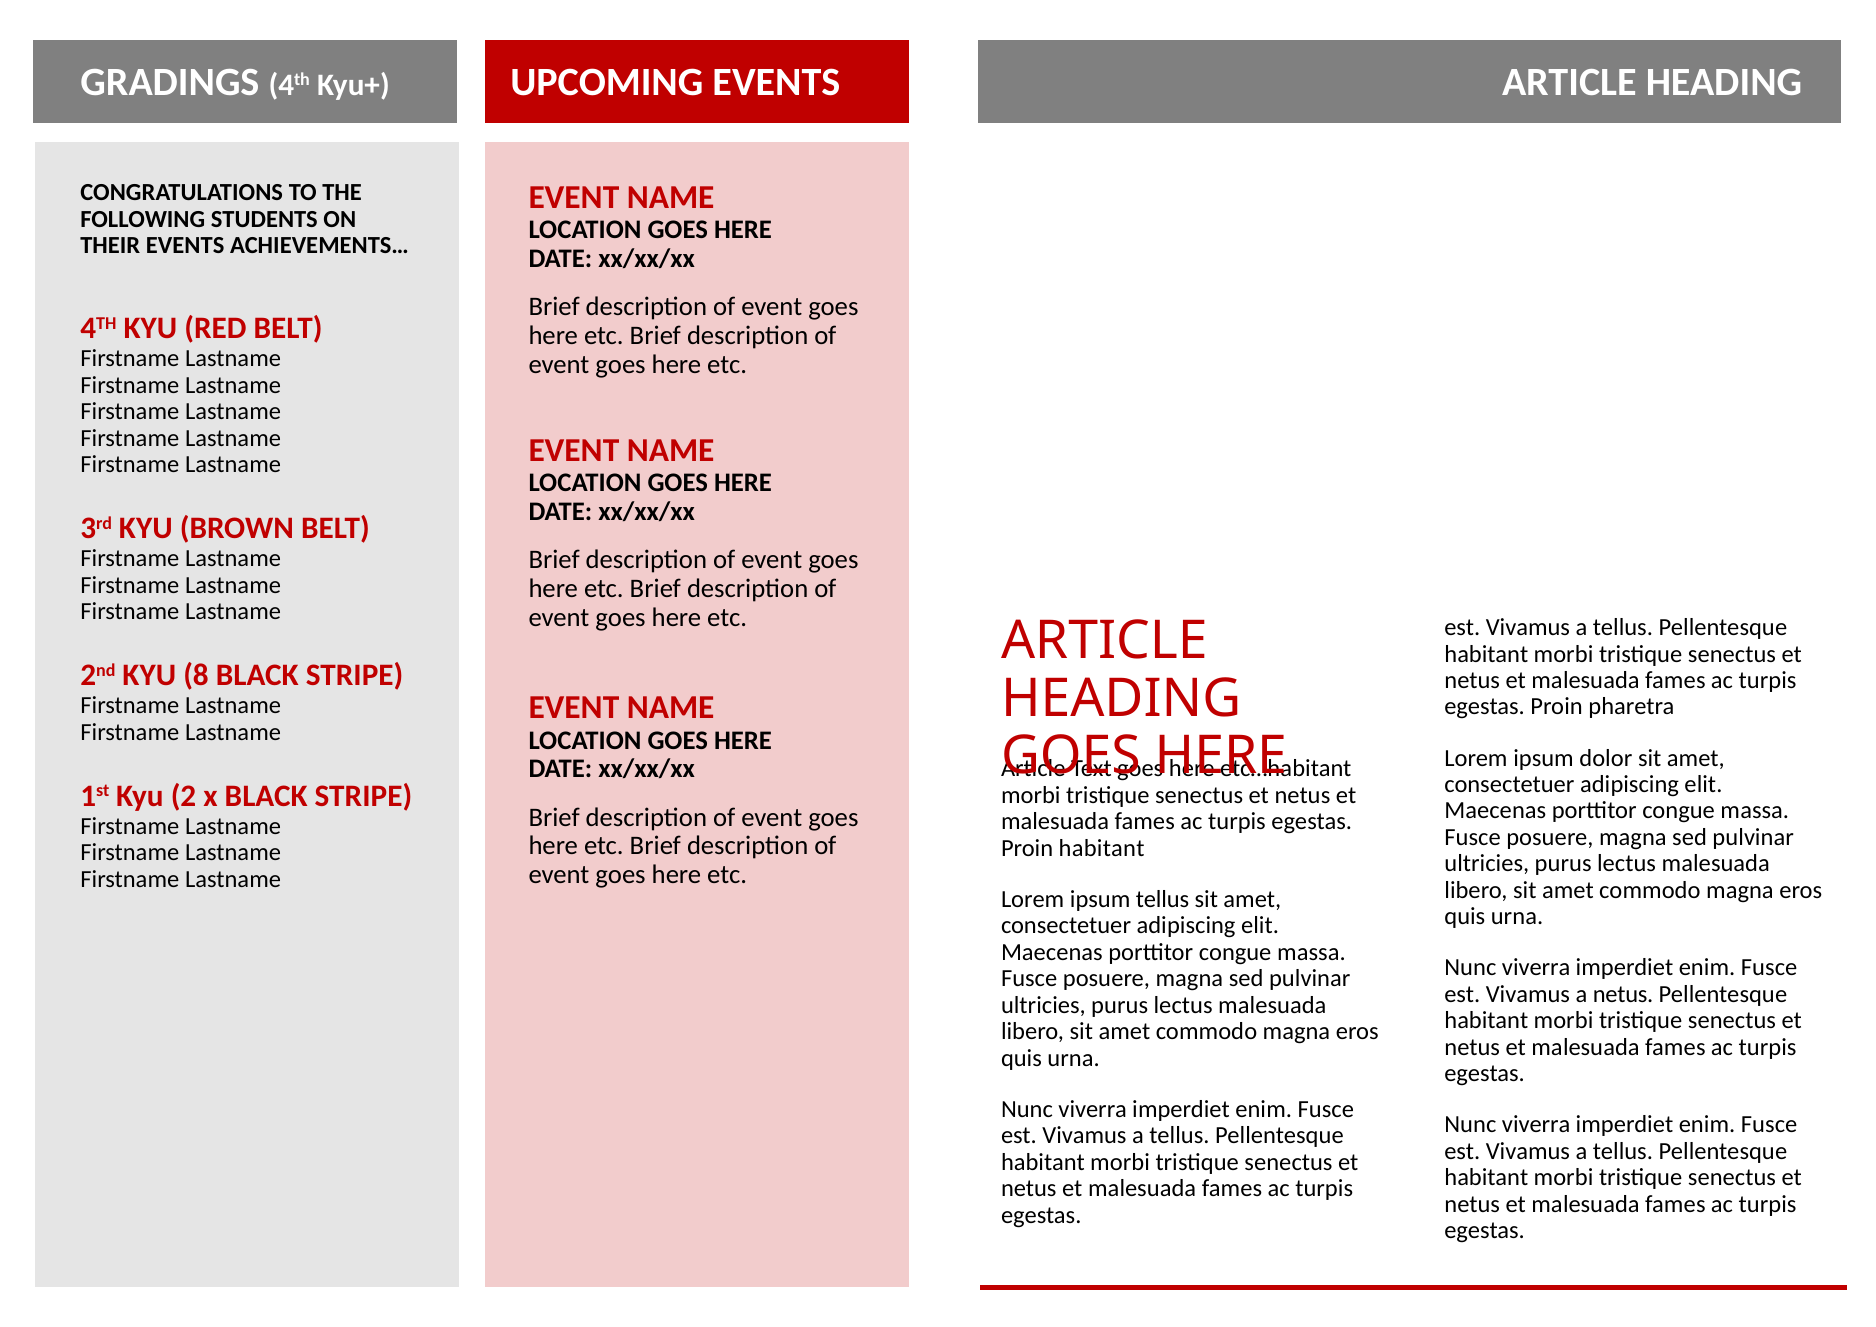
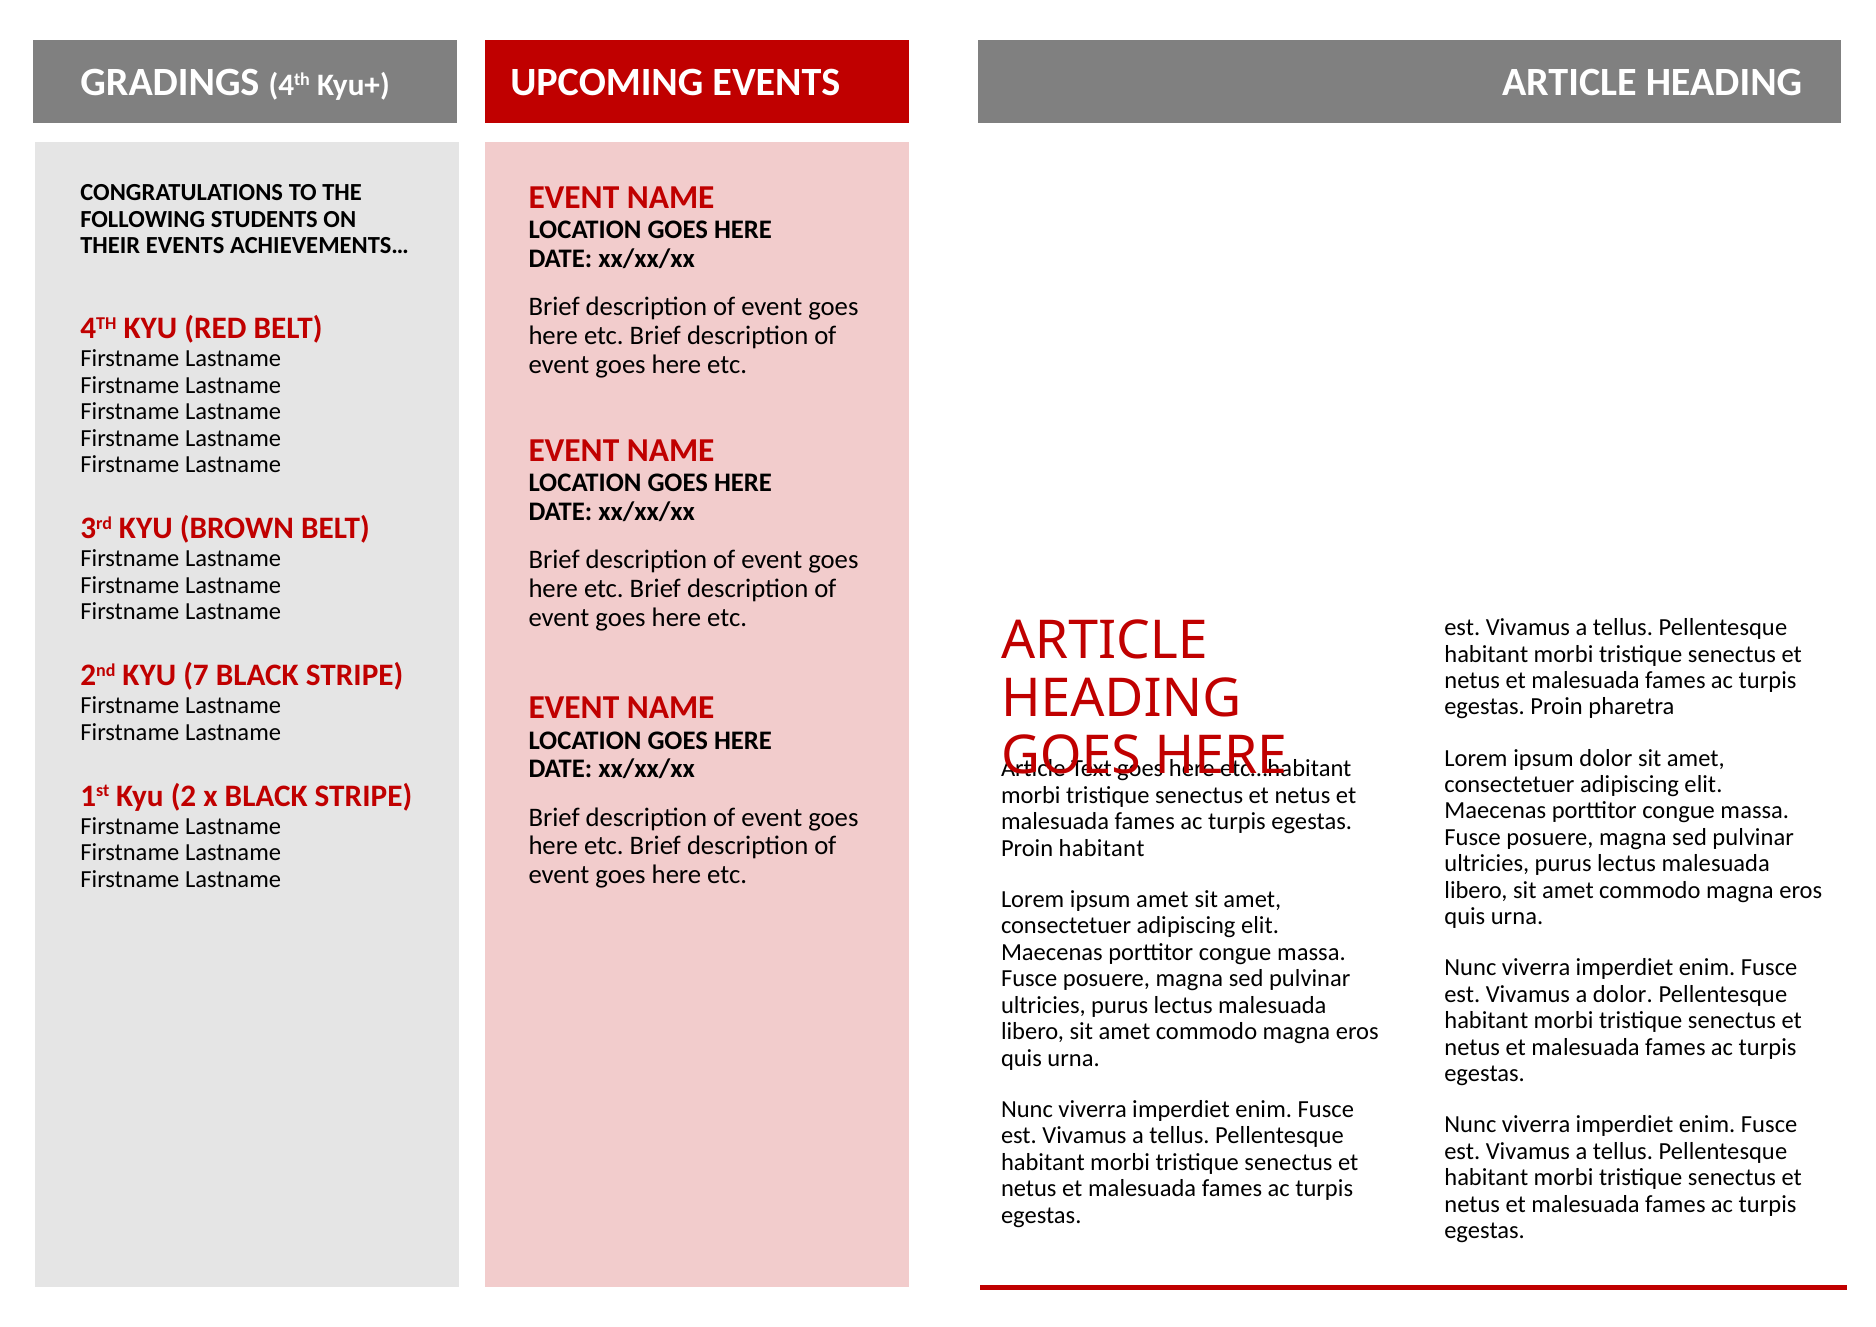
8: 8 -> 7
ipsum tellus: tellus -> amet
a netus: netus -> dolor
